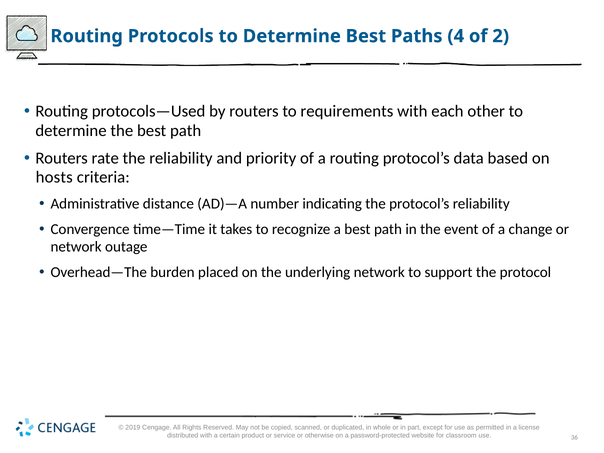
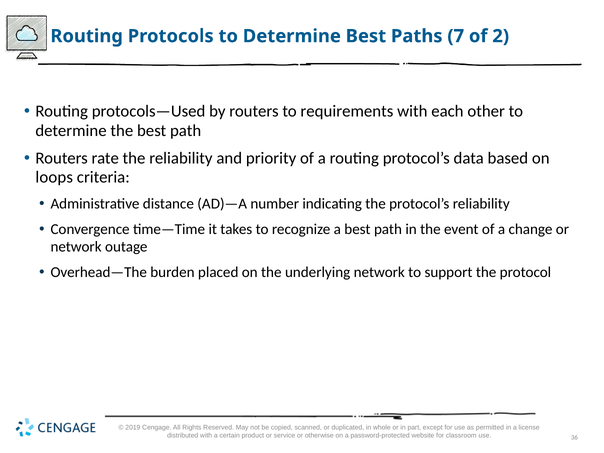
4: 4 -> 7
hosts: hosts -> loops
